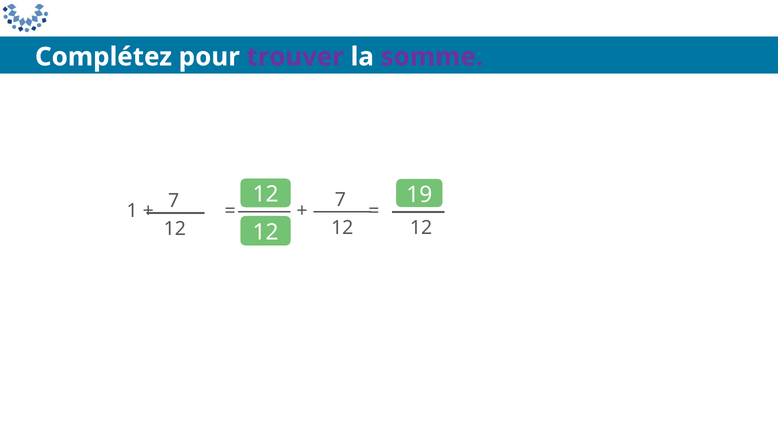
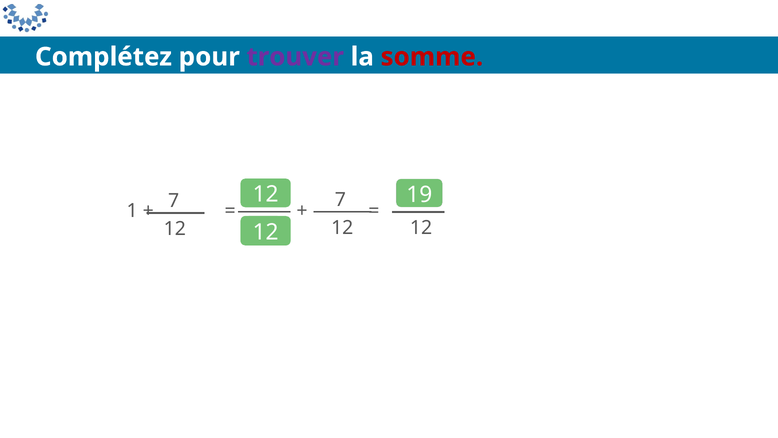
somme colour: purple -> red
